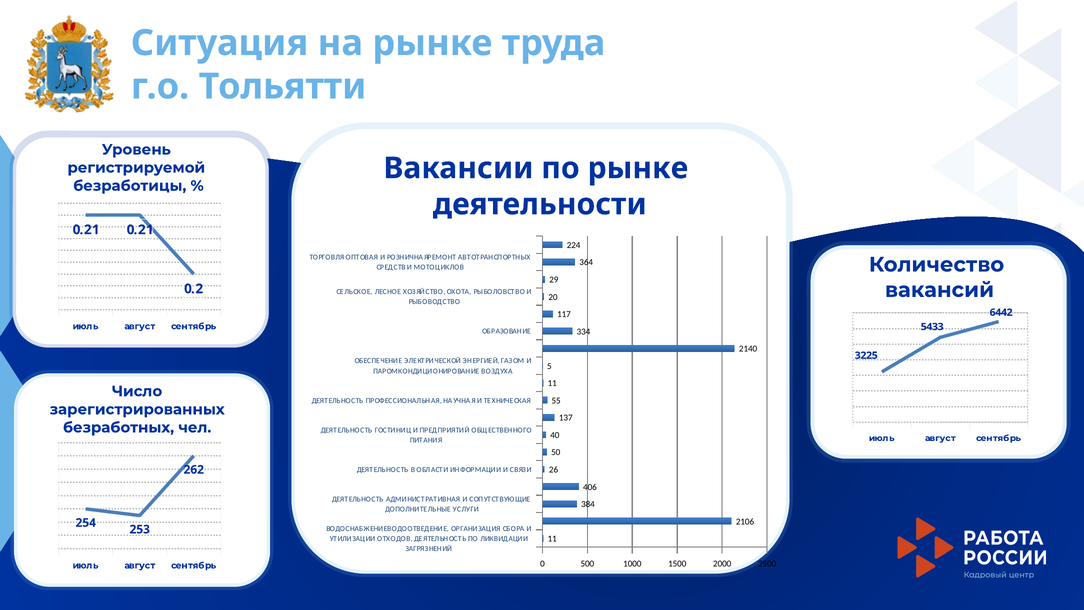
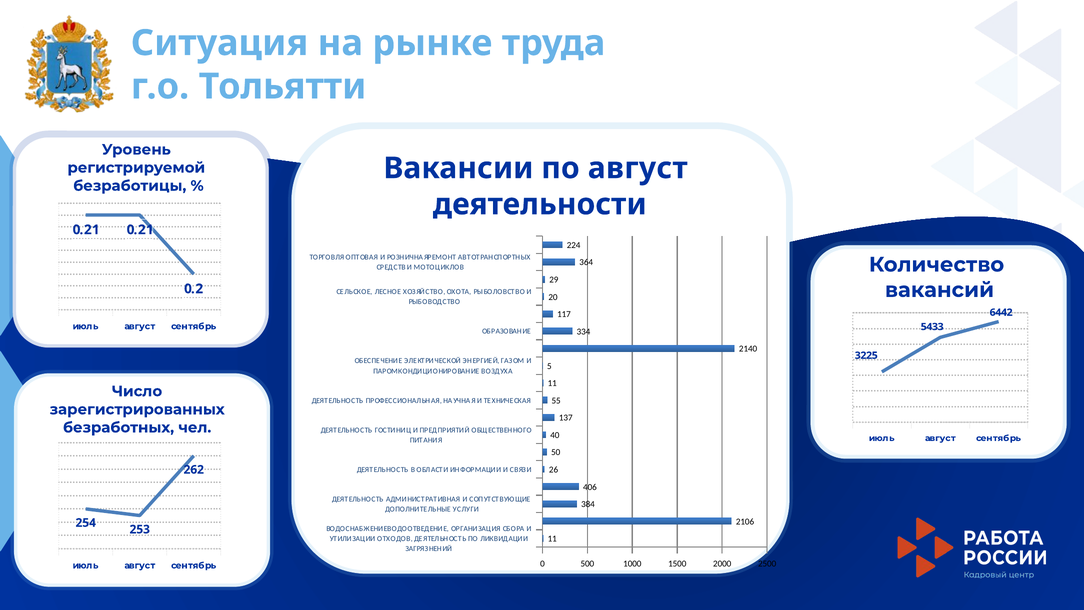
по рынке: рынке -> август
